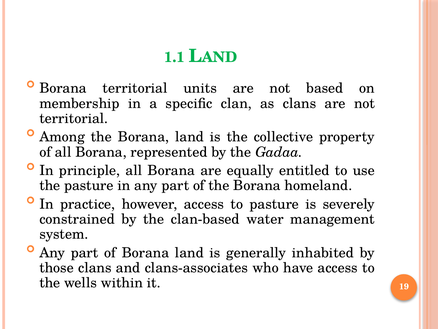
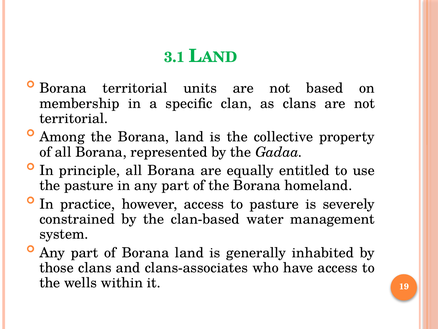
1.1: 1.1 -> 3.1
